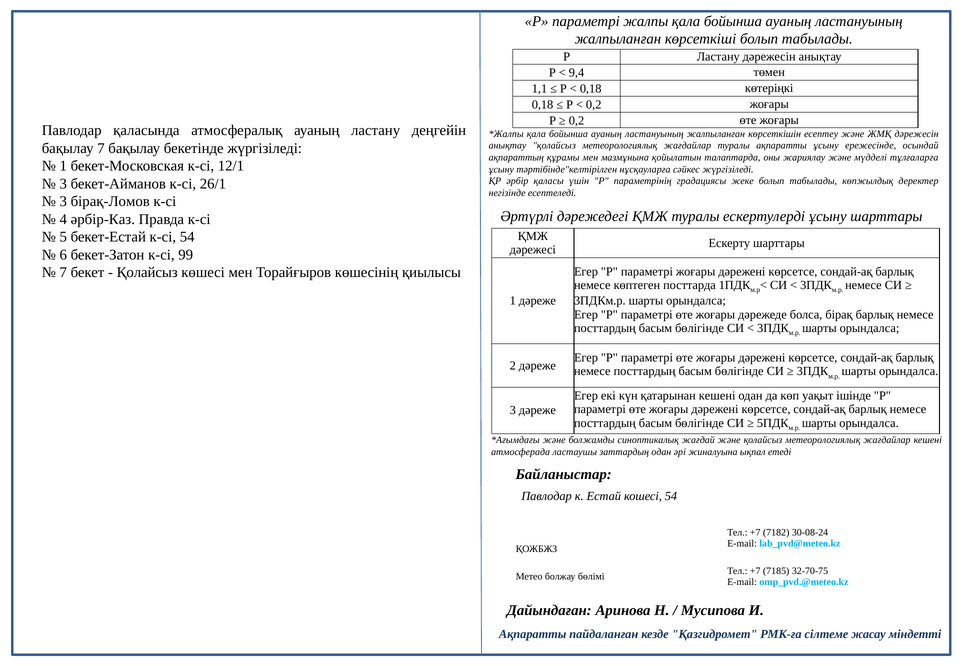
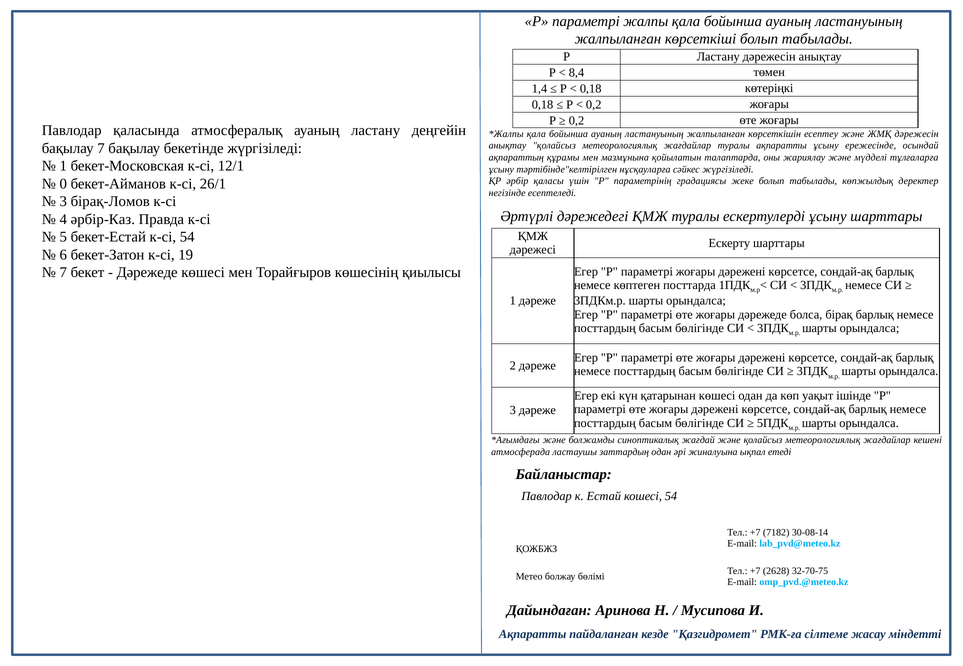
9,4: 9,4 -> 8,4
1,1: 1,1 -> 1,4
3 at (63, 184): 3 -> 0
99: 99 -> 19
Қолайсыз at (147, 273): Қолайсыз -> Дәрежеде
қатарынан кешені: кешені -> көшесі
30-08-24: 30-08-24 -> 30-08-14
7185: 7185 -> 2628
